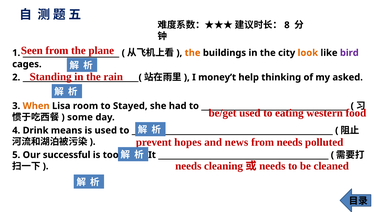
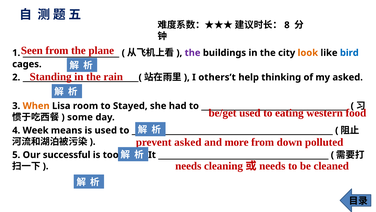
the at (193, 53) colour: orange -> purple
bird colour: purple -> blue
money’t: money’t -> others’t
Drink: Drink -> Week
prevent hopes: hopes -> asked
news: news -> more
from needs: needs -> down
